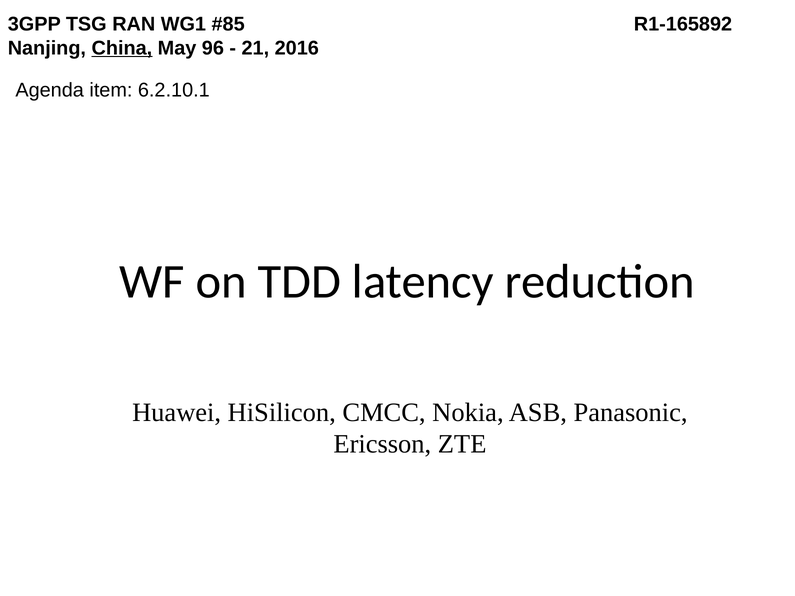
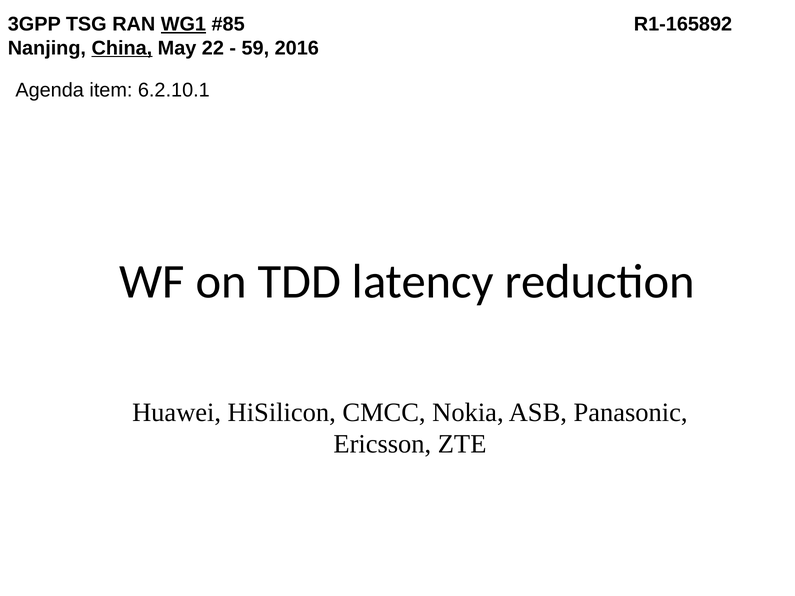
WG1 underline: none -> present
96: 96 -> 22
21: 21 -> 59
